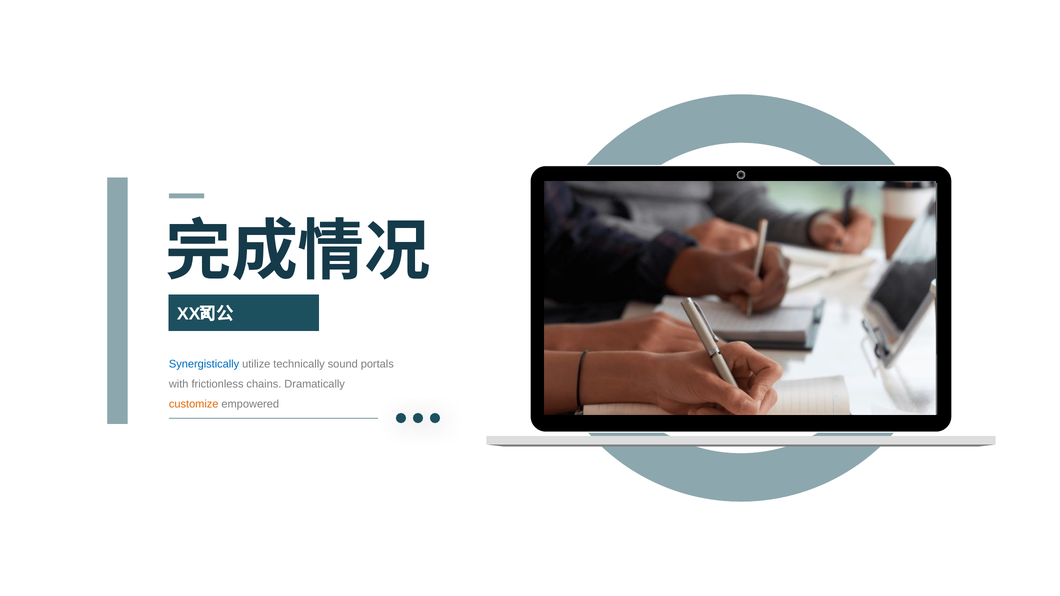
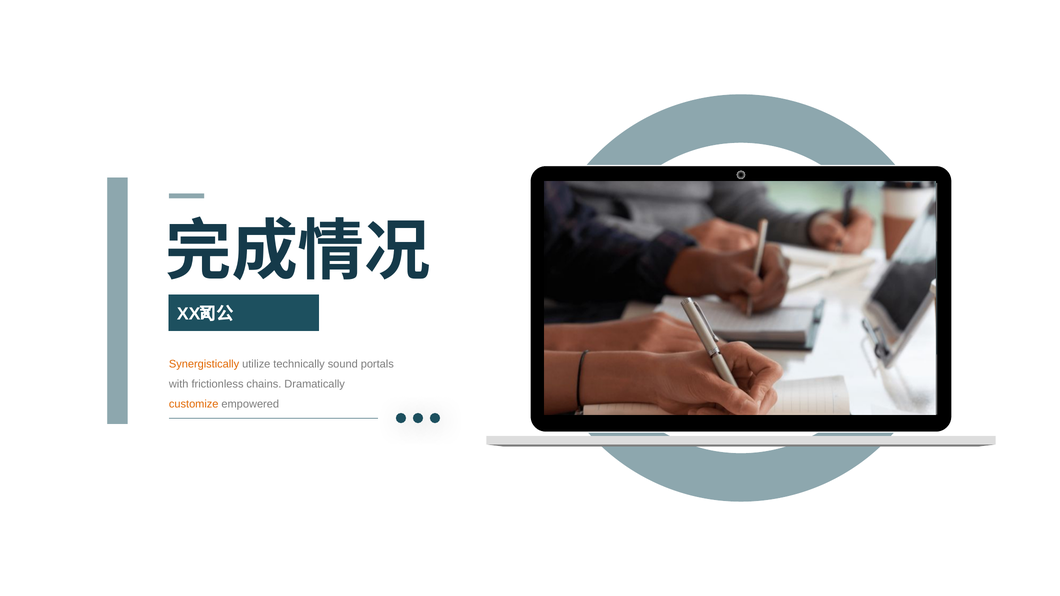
Synergistically colour: blue -> orange
